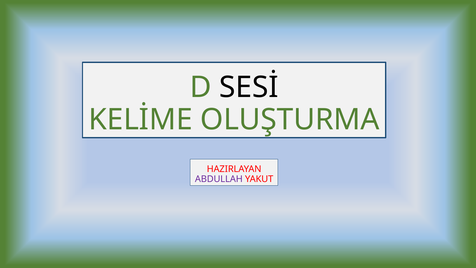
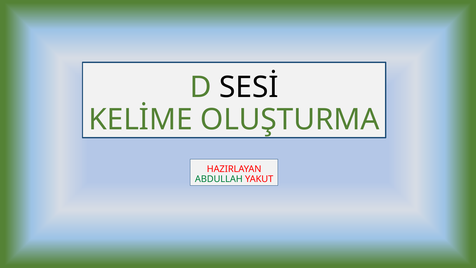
ABDULLAH colour: purple -> green
